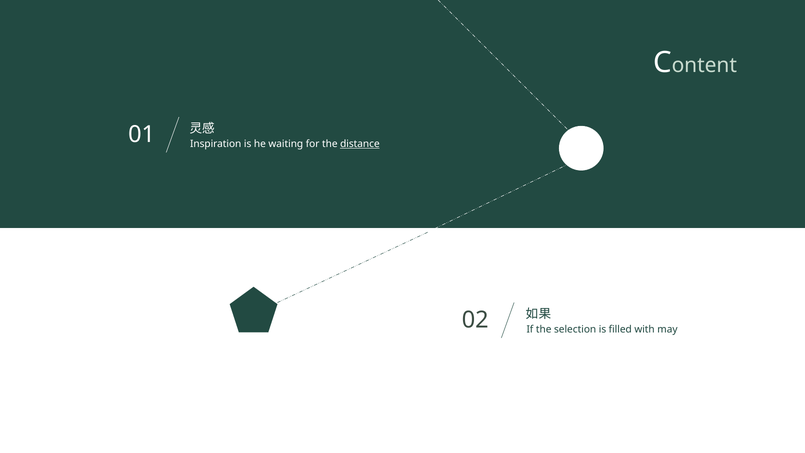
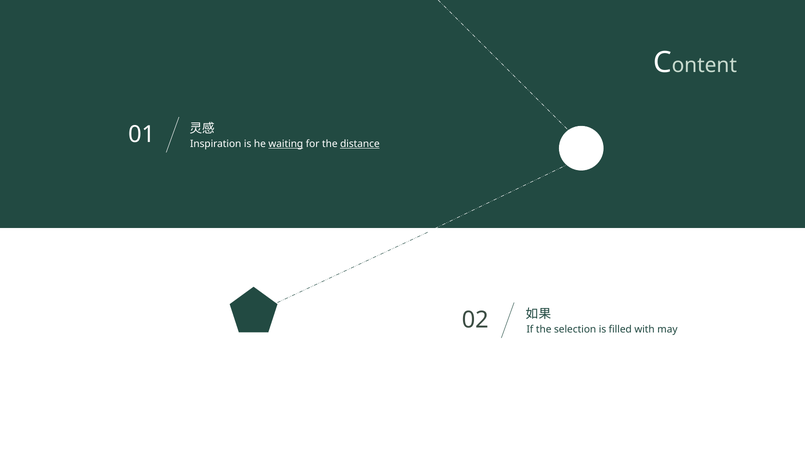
waiting underline: none -> present
